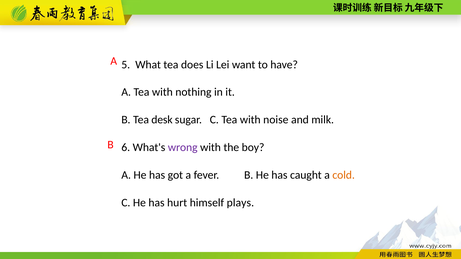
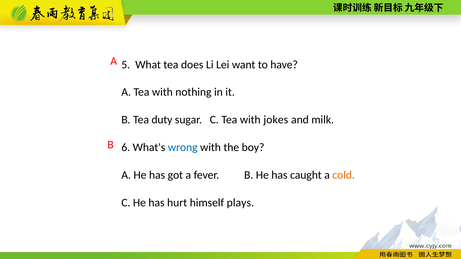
desk: desk -> duty
noise: noise -> jokes
wrong colour: purple -> blue
